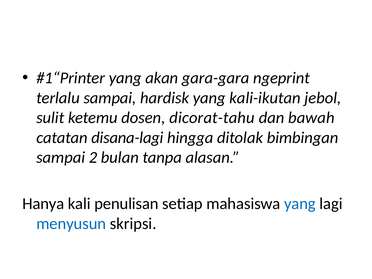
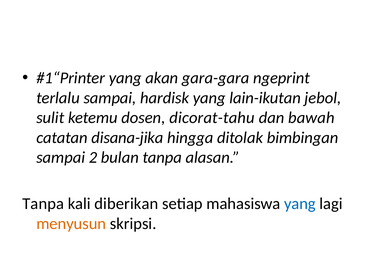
kali-ikutan: kali-ikutan -> lain-ikutan
disana-lagi: disana-lagi -> disana-jika
Hanya at (43, 204): Hanya -> Tanpa
penulisan: penulisan -> diberikan
menyusun colour: blue -> orange
